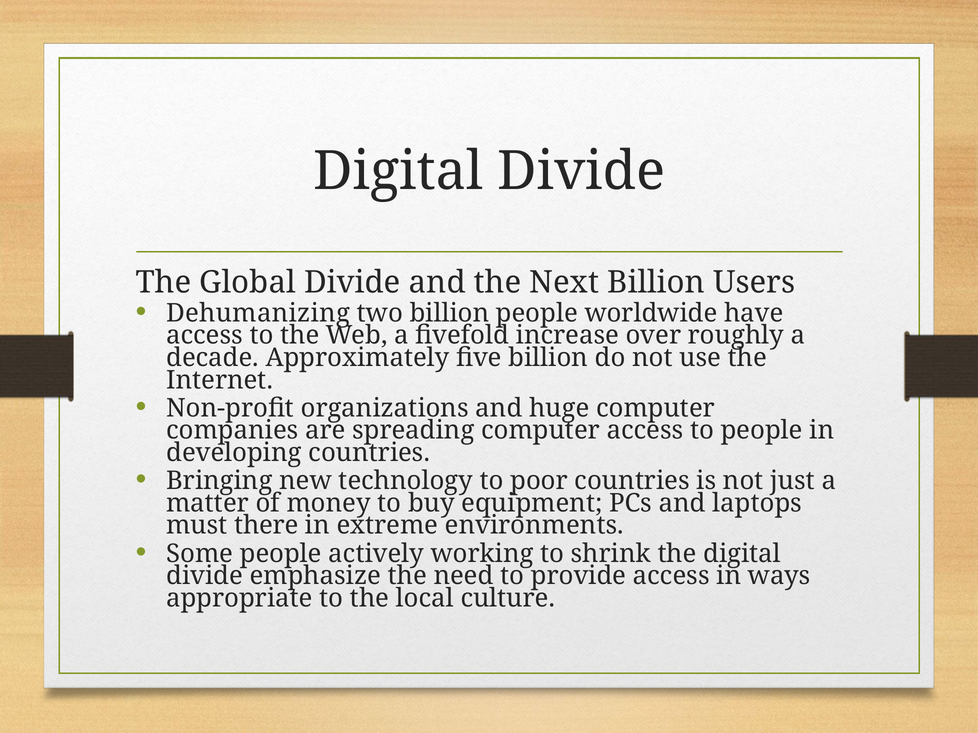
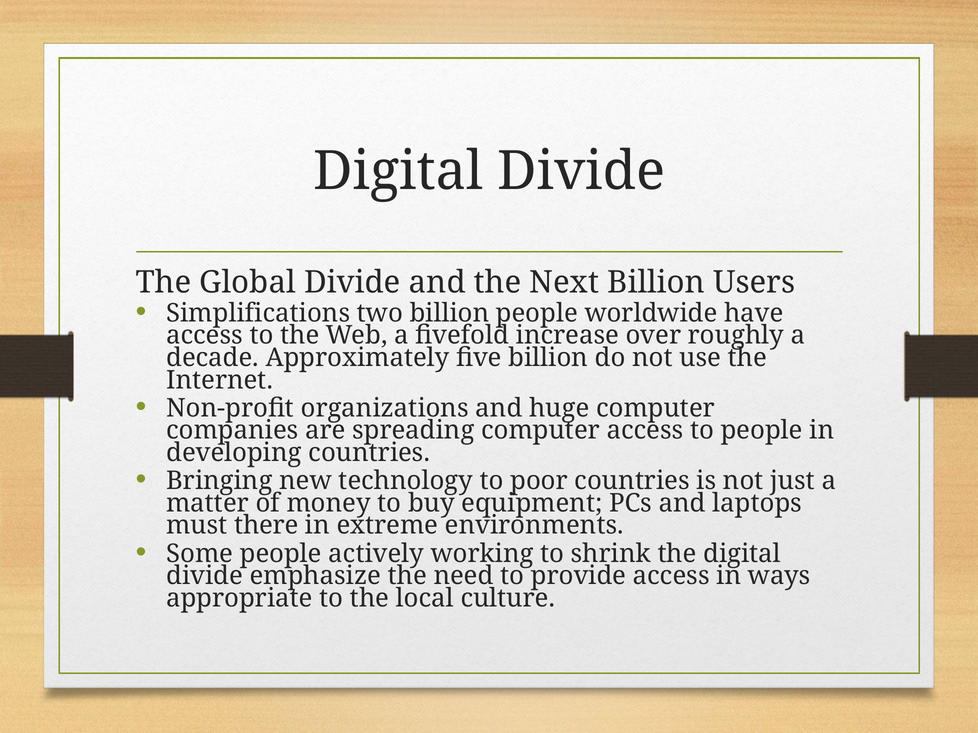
Dehumanizing: Dehumanizing -> Simplifications
